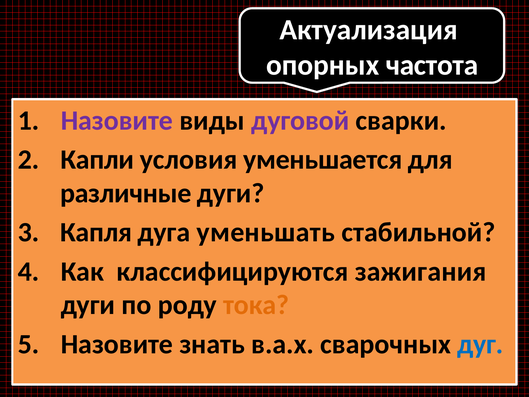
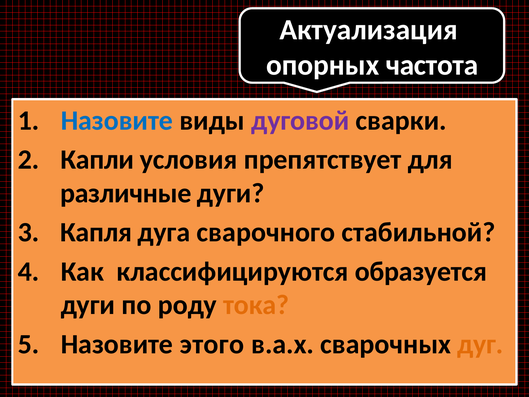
Назовите at (117, 121) colour: purple -> blue
уменьшается: уменьшается -> препятствует
уменьшать: уменьшать -> сварочного
зажигания: зажигания -> образуется
знать: знать -> этого
дуг colour: blue -> orange
